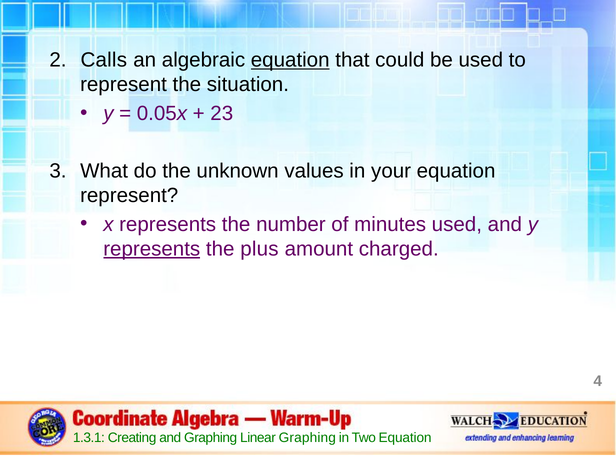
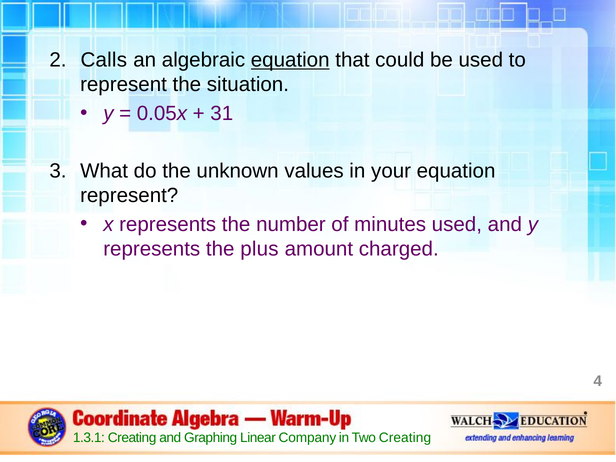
23: 23 -> 31
represents at (152, 249) underline: present -> none
Linear Graphing: Graphing -> Company
Two Equation: Equation -> Creating
